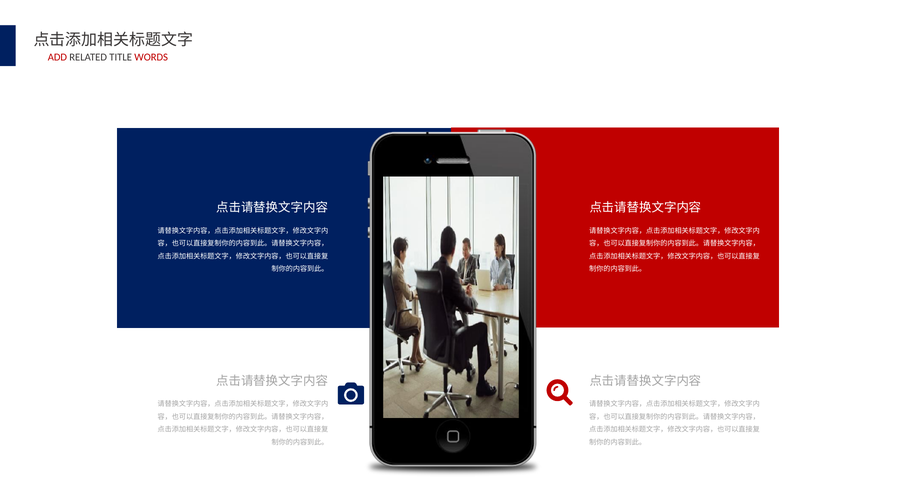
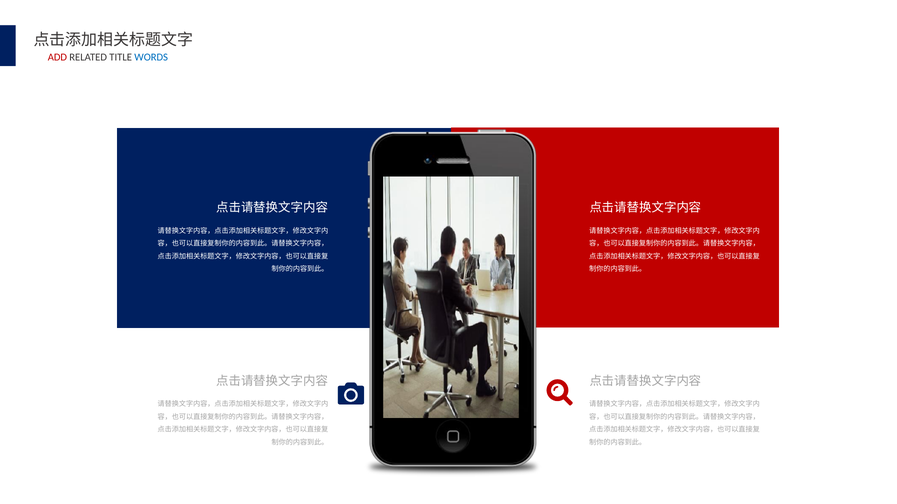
WORDS colour: red -> blue
